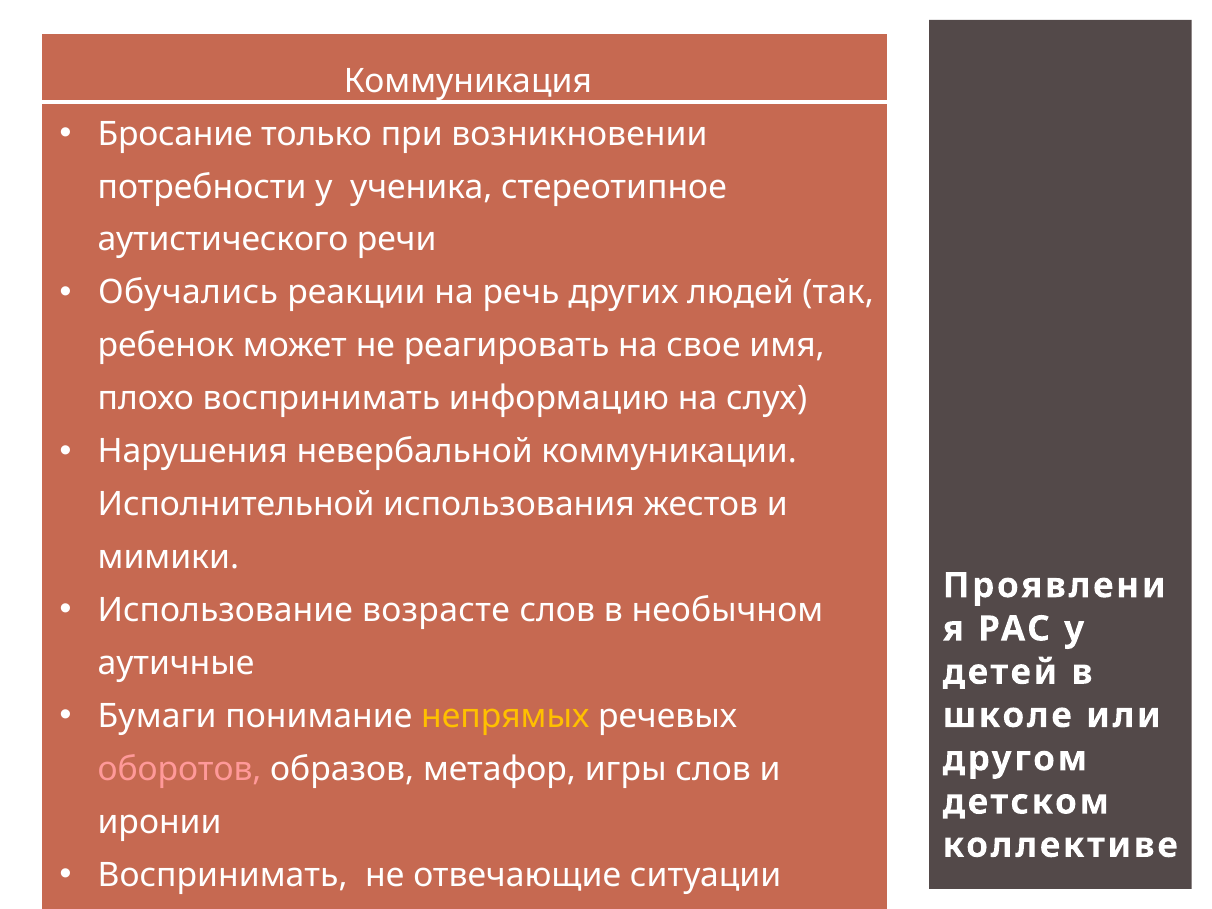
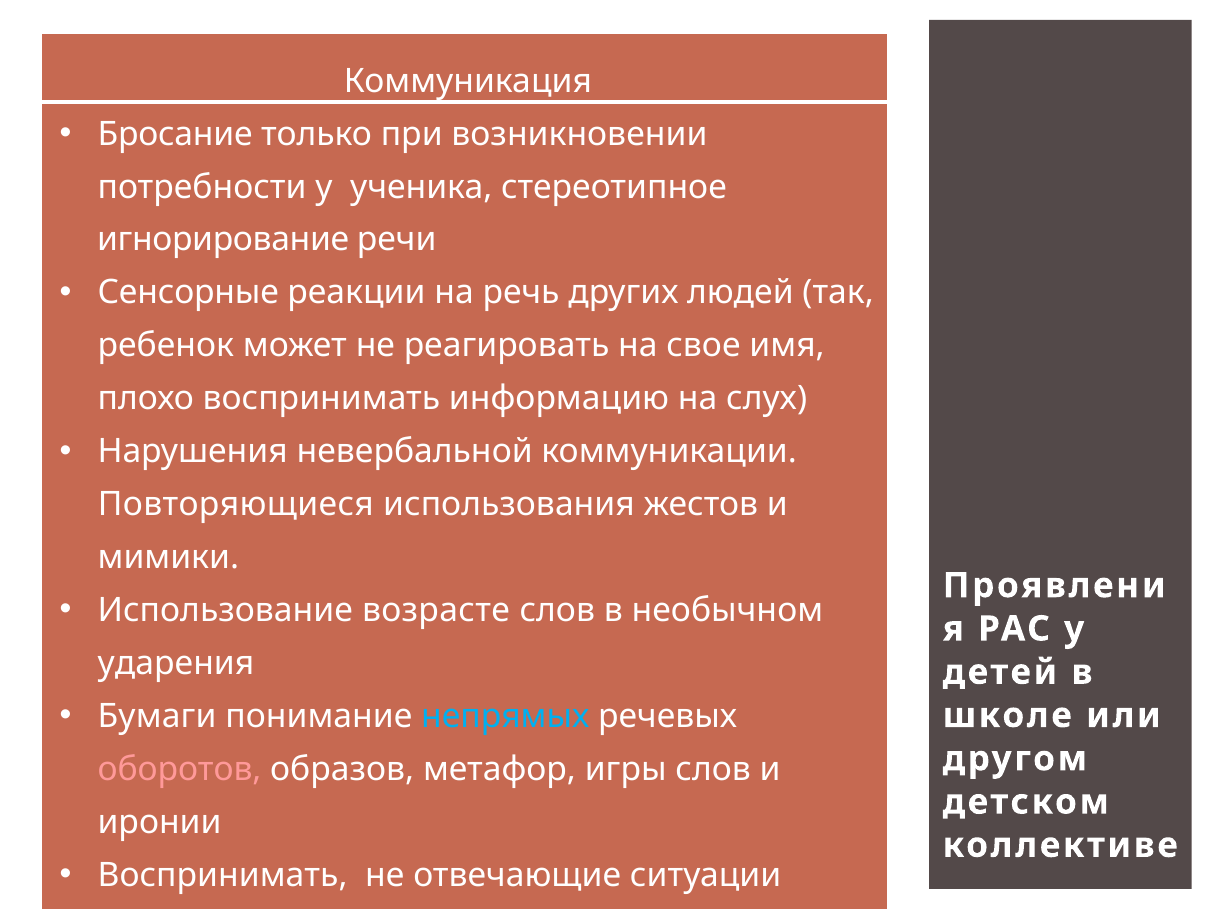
аутистического at (223, 240): аутистического -> игнорирование
Обучались: Обучались -> Сенсорные
Исполнительной: Исполнительной -> Повторяющиеся
аутичные at (176, 663): аутичные -> ударения
непрямых colour: yellow -> light blue
